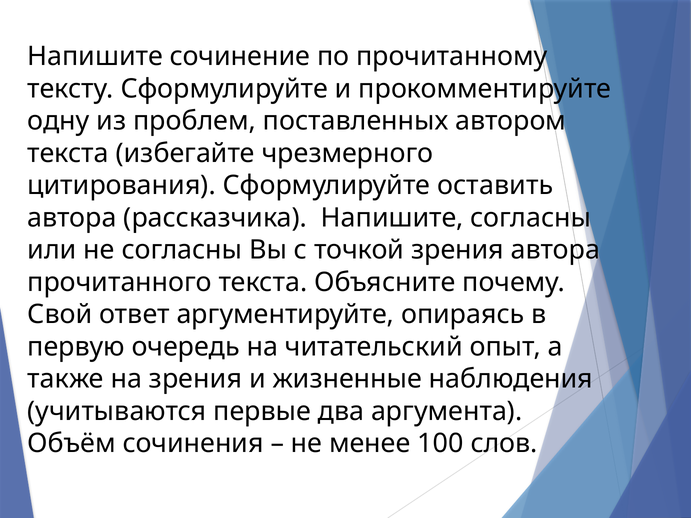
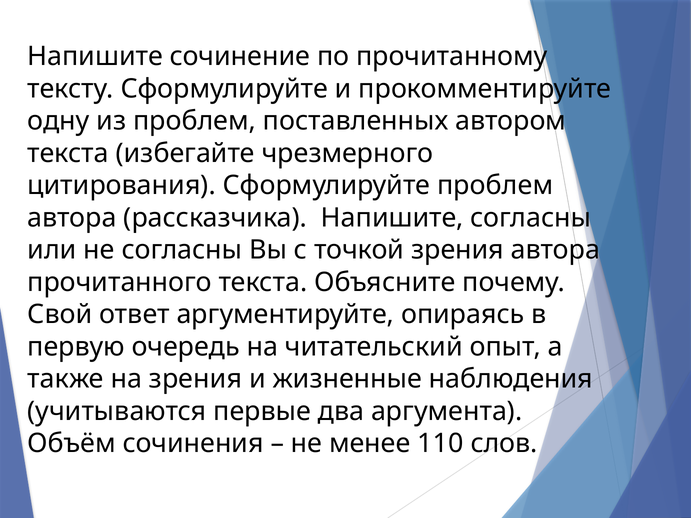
Сформулируйте оставить: оставить -> проблем
100: 100 -> 110
